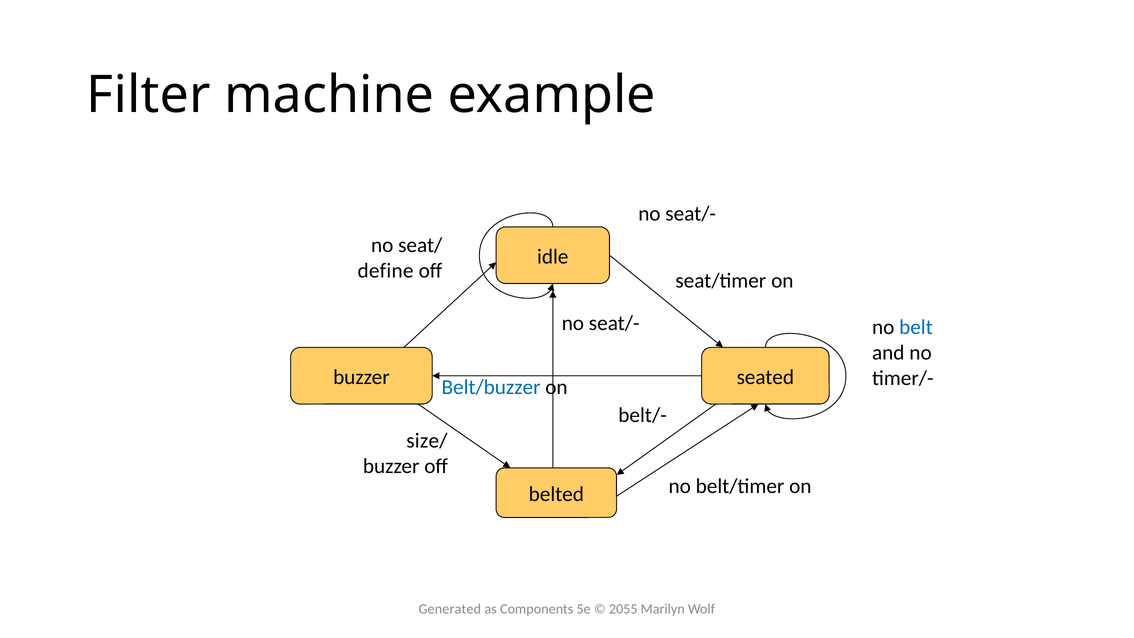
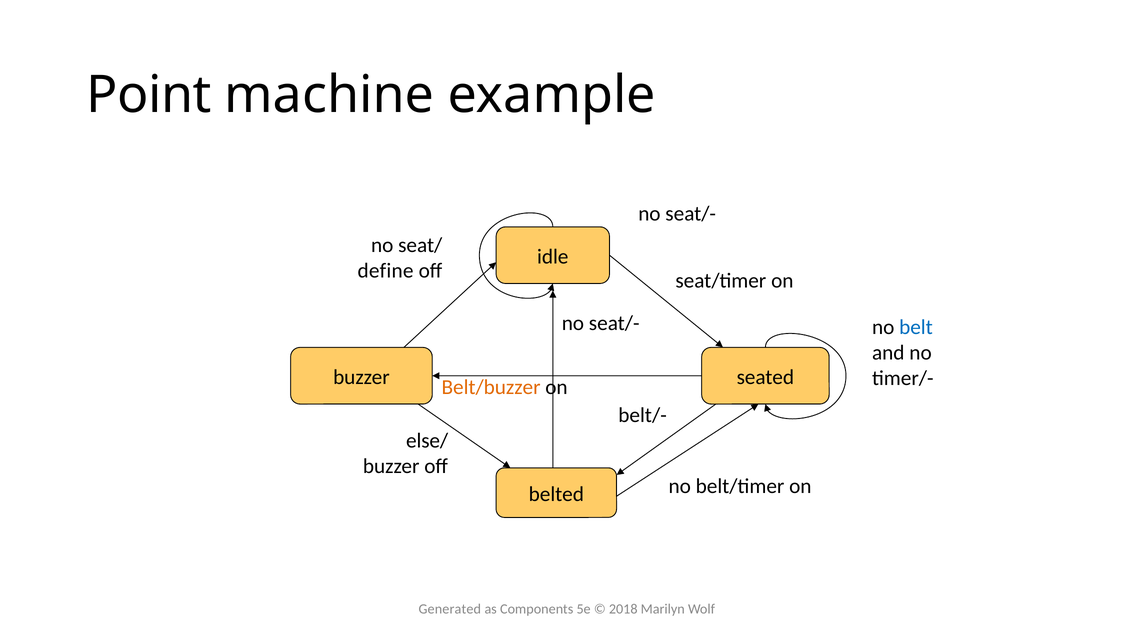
Filter: Filter -> Point
Belt/buzzer colour: blue -> orange
size/: size/ -> else/
2055: 2055 -> 2018
